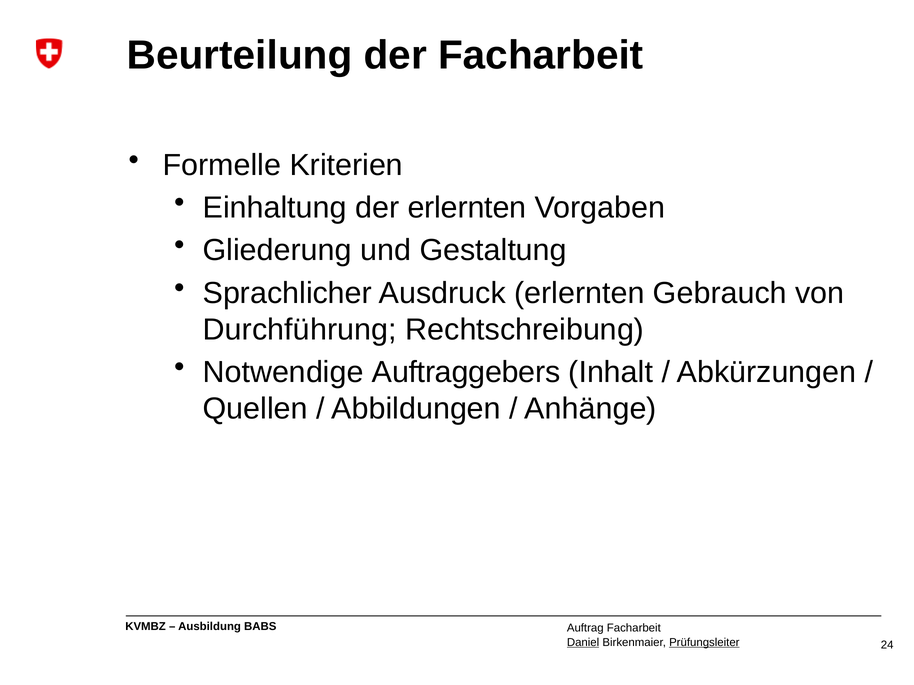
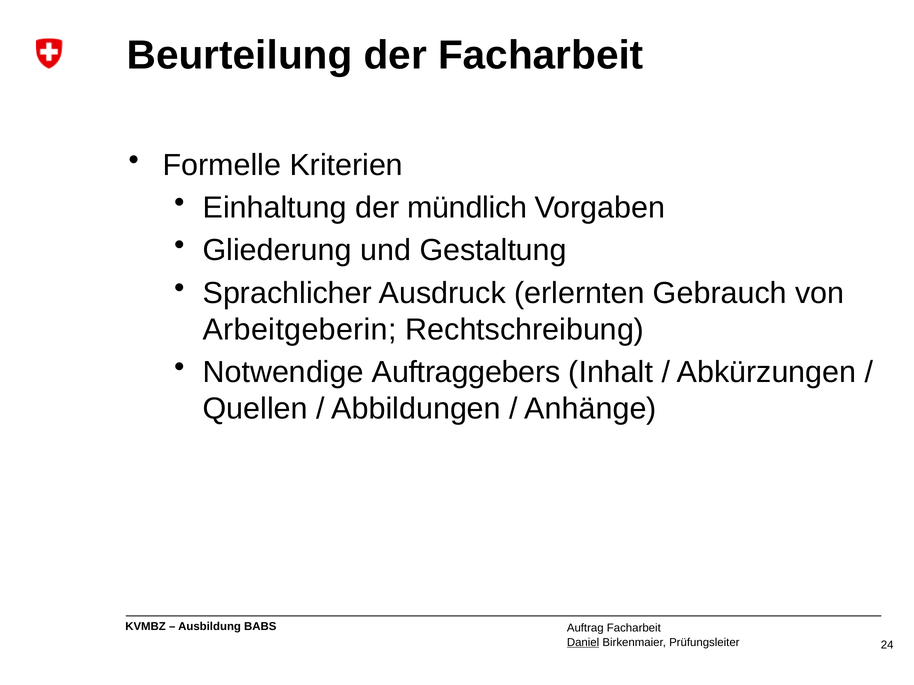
der erlernten: erlernten -> mündlich
Durchführung: Durchführung -> Arbeitgeberin
Prüfungsleiter underline: present -> none
